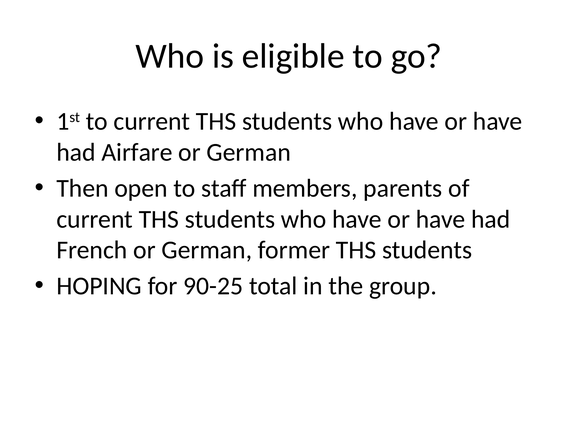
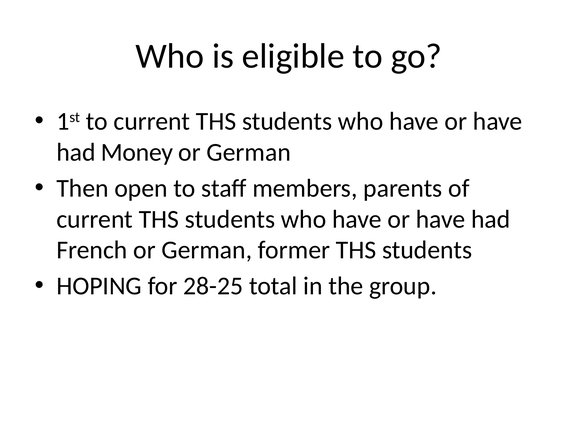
Airfare: Airfare -> Money
90-25: 90-25 -> 28-25
